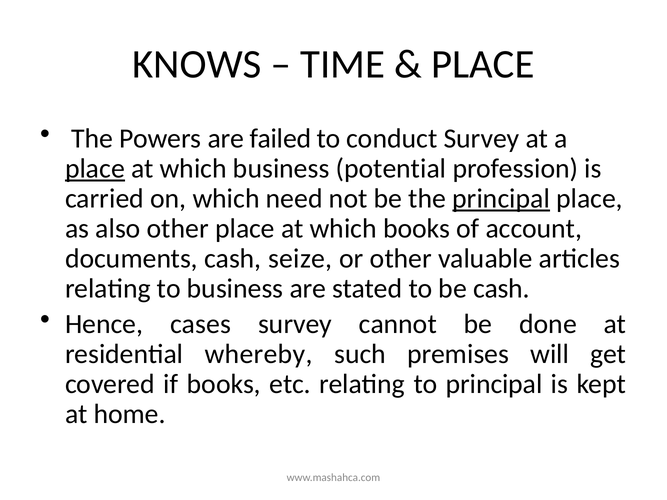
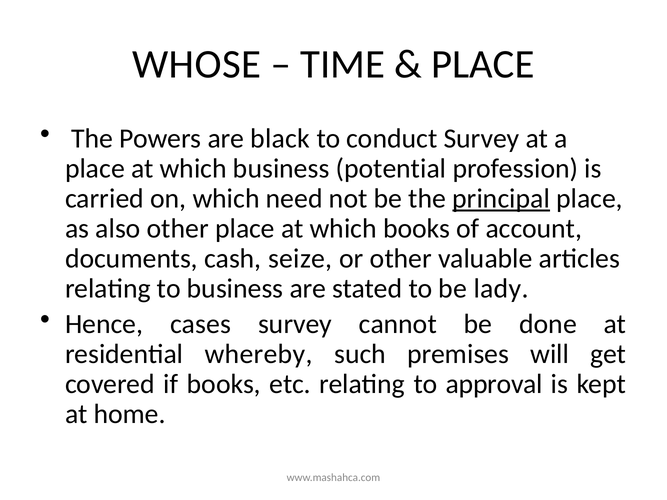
KNOWS: KNOWS -> WHOSE
failed: failed -> black
place at (95, 169) underline: present -> none
be cash: cash -> lady
to principal: principal -> approval
